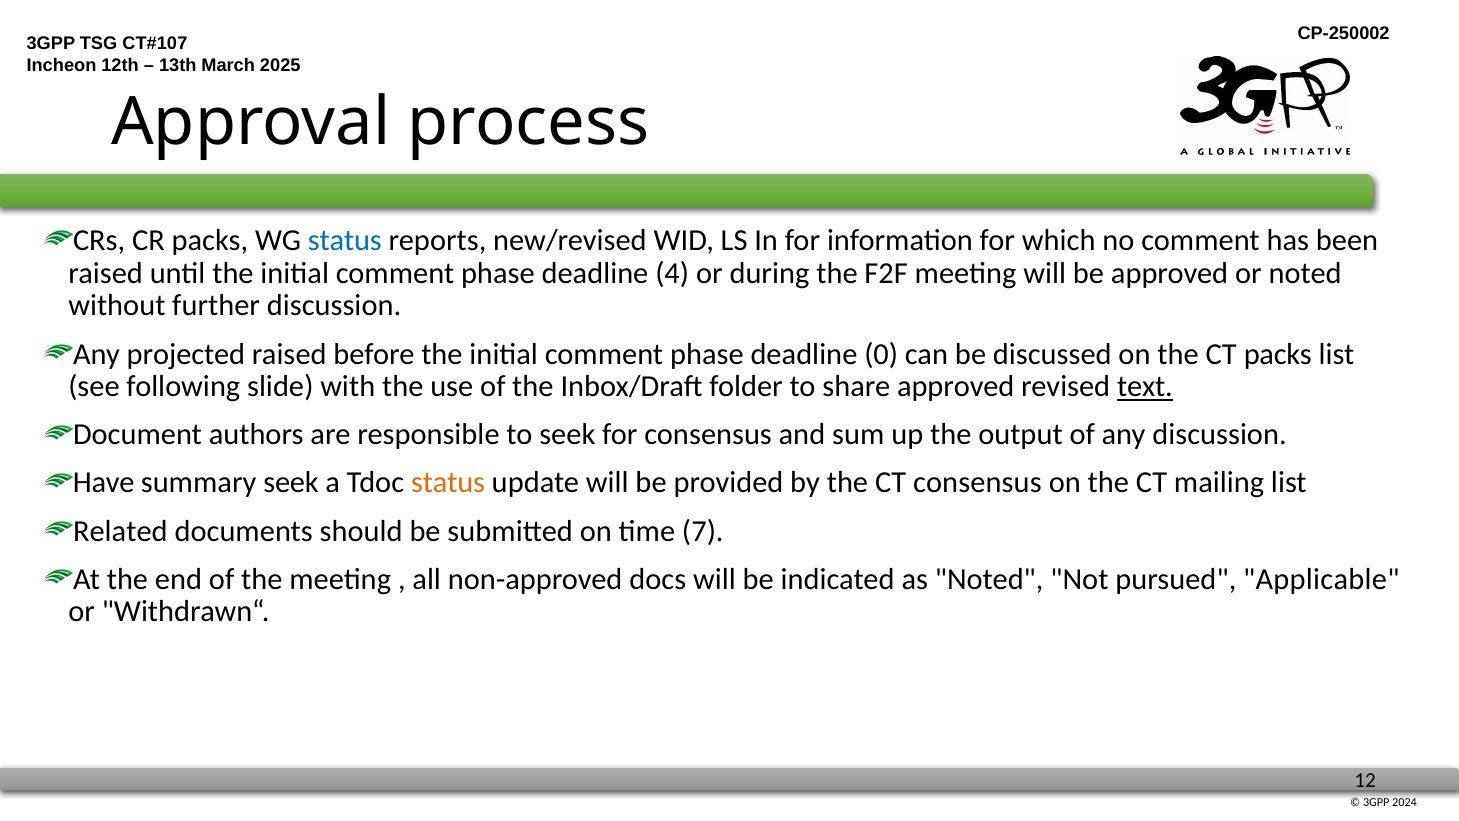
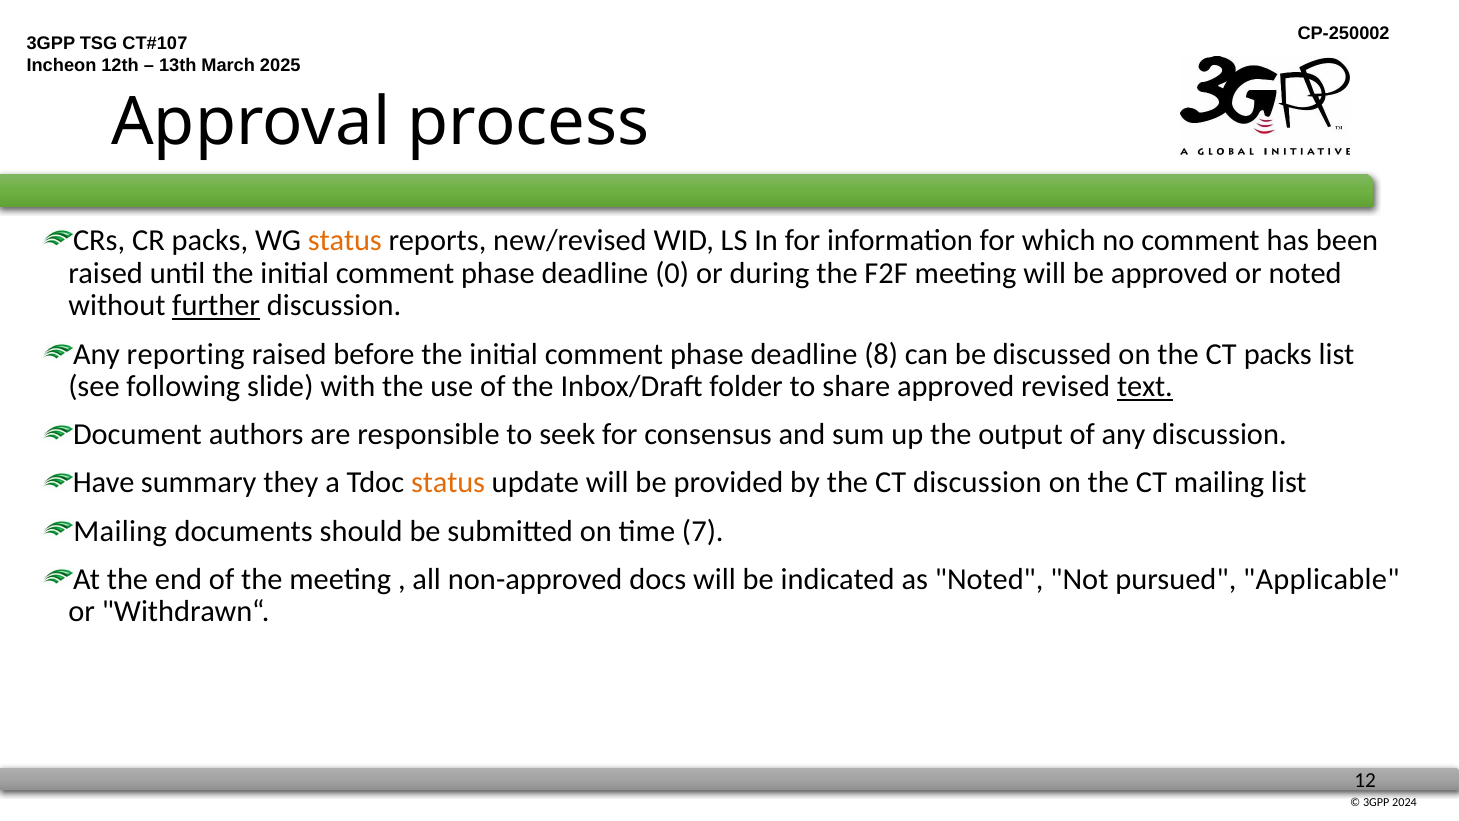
status at (345, 240) colour: blue -> orange
4: 4 -> 0
further underline: none -> present
projected: projected -> reporting
0: 0 -> 8
summary seek: seek -> they
CT consensus: consensus -> discussion
Related at (120, 531): Related -> Mailing
